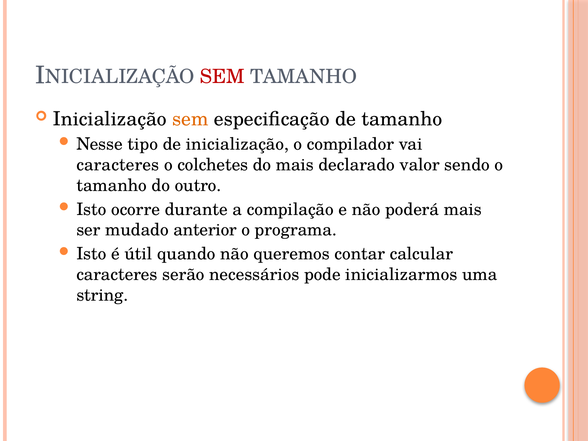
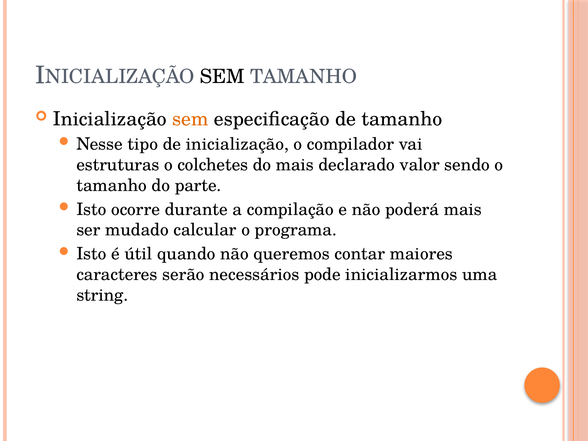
SEM at (222, 77) colour: red -> black
caracteres at (118, 165): caracteres -> estruturas
outro: outro -> parte
anterior: anterior -> calcular
calcular: calcular -> maiores
